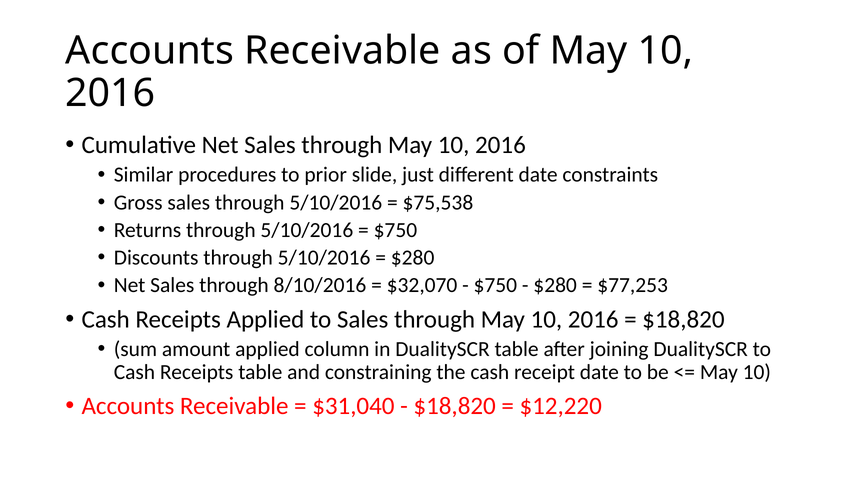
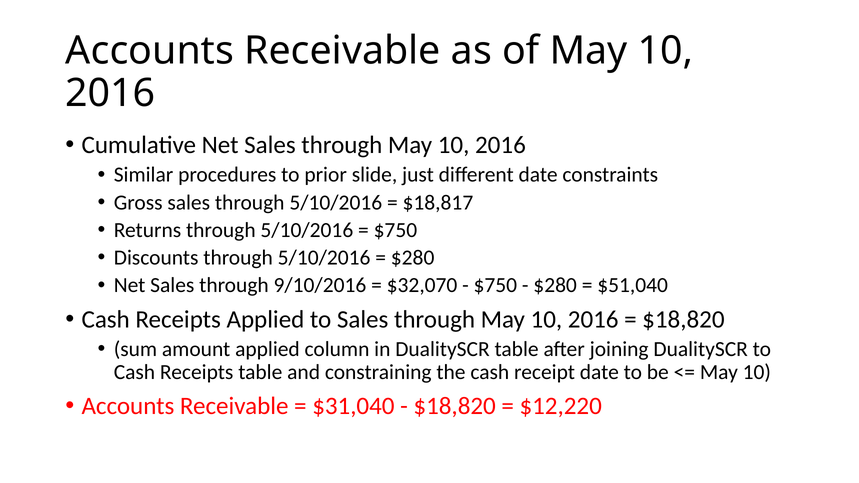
$75,538: $75,538 -> $18,817
8/10/2016: 8/10/2016 -> 9/10/2016
$77,253: $77,253 -> $51,040
